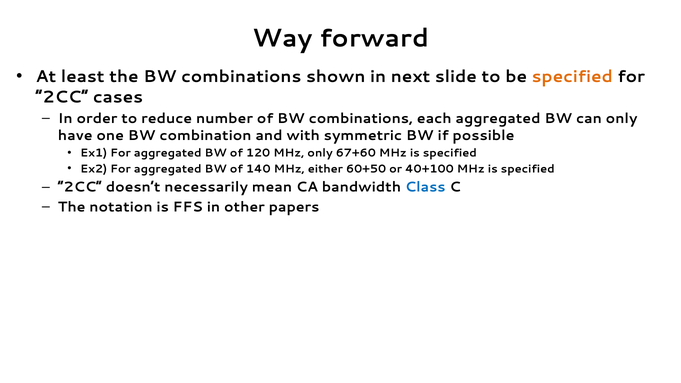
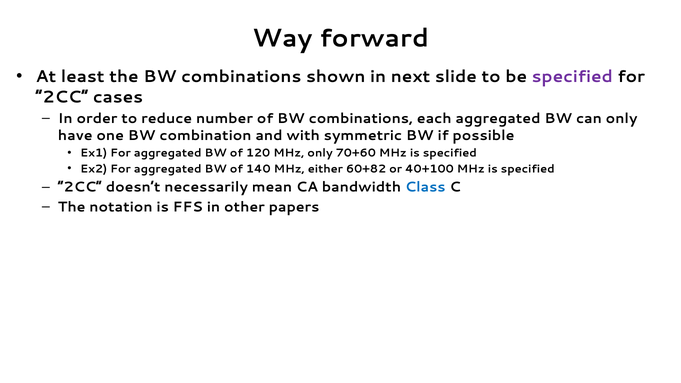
specified at (572, 77) colour: orange -> purple
67+60: 67+60 -> 70+60
60+50: 60+50 -> 60+82
